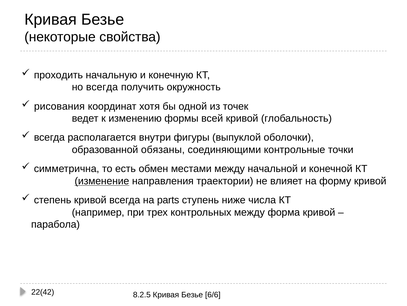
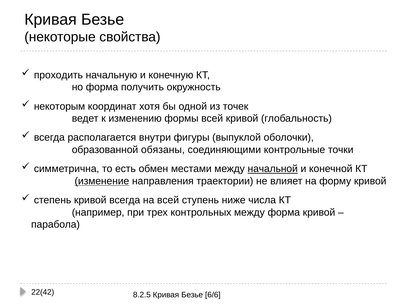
но всегда: всегда -> форма
рисования: рисования -> некоторым
начальной underline: none -> present
на parts: parts -> всей
